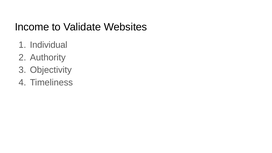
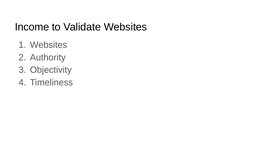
Individual at (49, 45): Individual -> Websites
